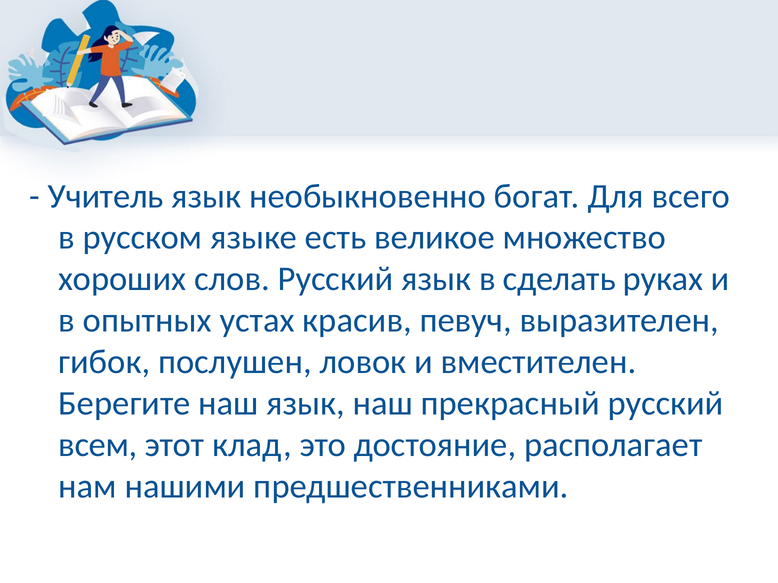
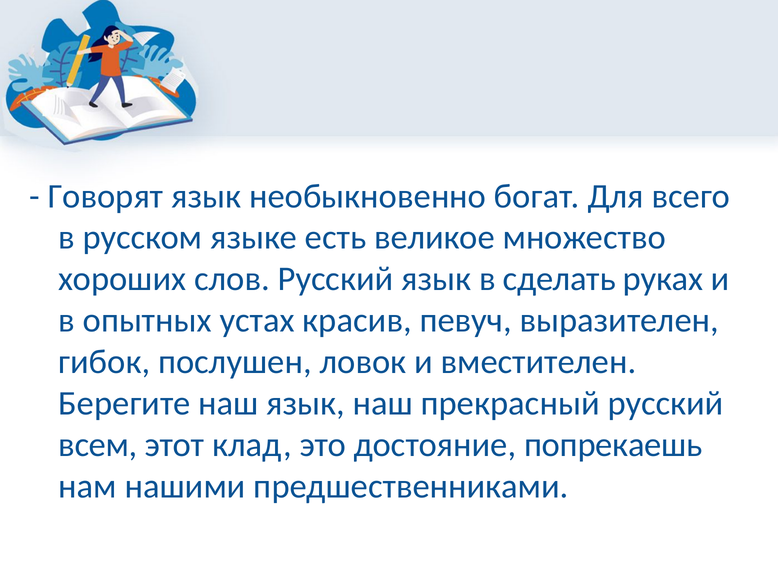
Учитель: Учитель -> Говорят
располагает: располагает -> попрекаешь
